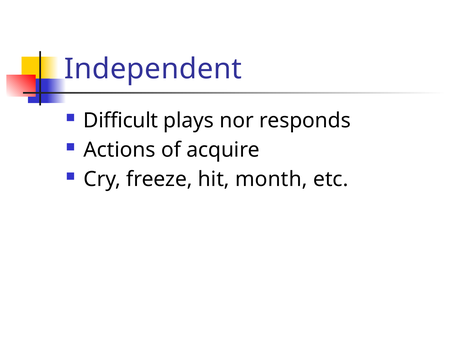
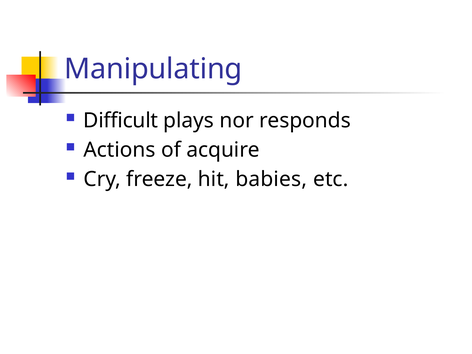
Independent: Independent -> Manipulating
month: month -> babies
